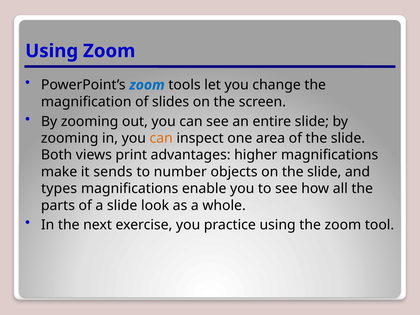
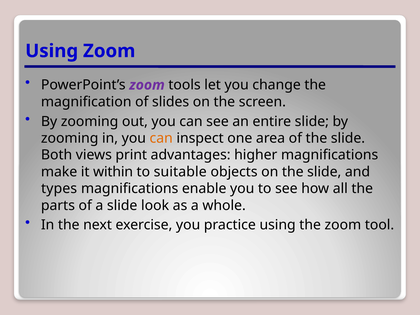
zoom at (147, 85) colour: blue -> purple
sends: sends -> within
number: number -> suitable
